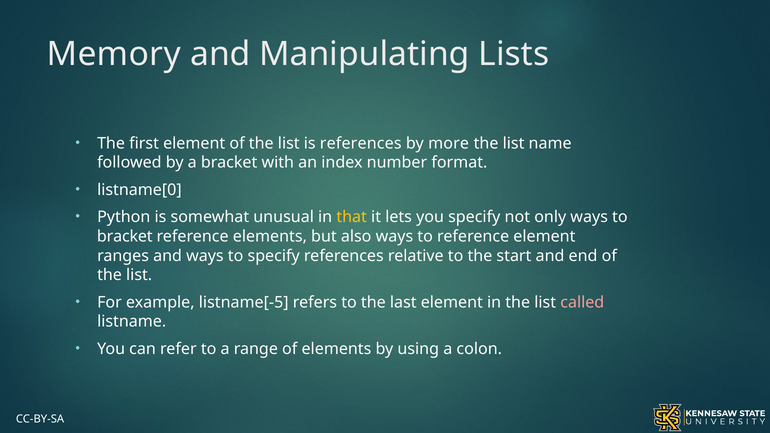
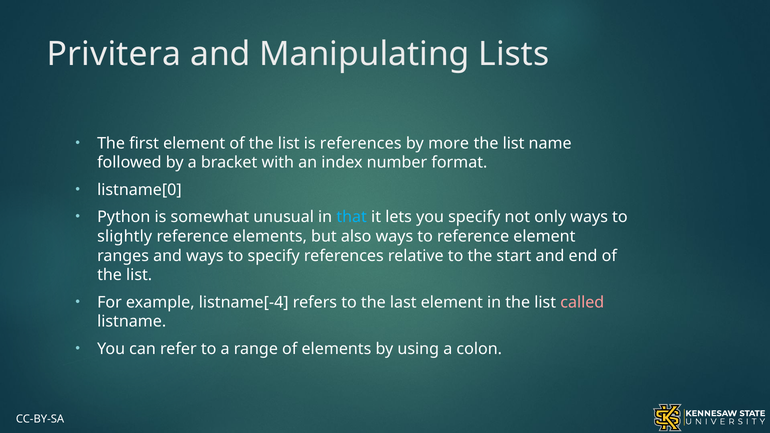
Memory: Memory -> Privitera
that colour: yellow -> light blue
bracket at (125, 237): bracket -> slightly
listname[-5: listname[-5 -> listname[-4
